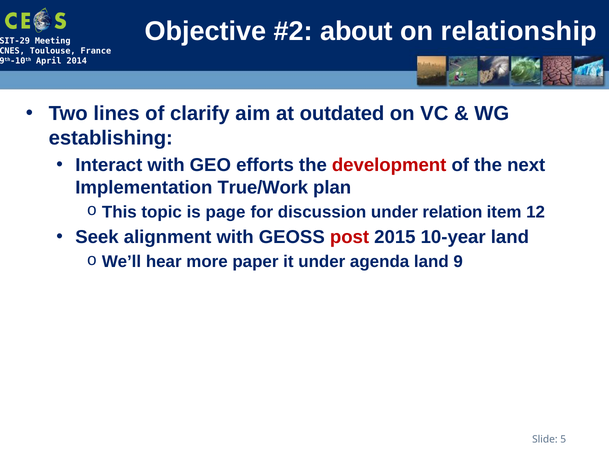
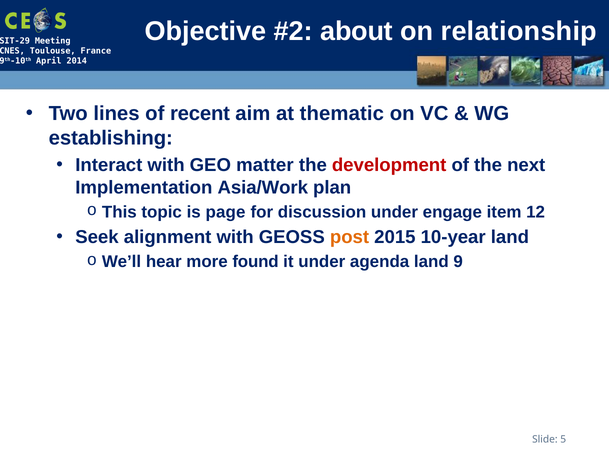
clarify: clarify -> recent
outdated: outdated -> thematic
efforts: efforts -> matter
True/Work: True/Work -> Asia/Work
relation: relation -> engage
post colour: red -> orange
paper: paper -> found
